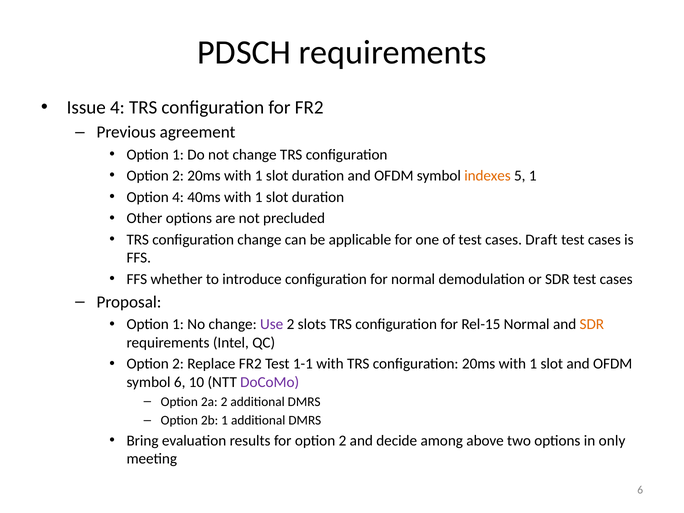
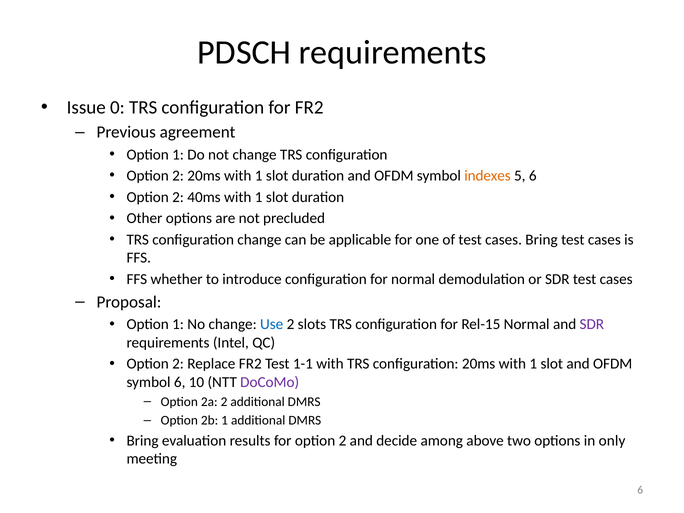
Issue 4: 4 -> 0
5 1: 1 -> 6
4 at (178, 197): 4 -> 2
cases Draft: Draft -> Bring
Use colour: purple -> blue
SDR at (592, 324) colour: orange -> purple
